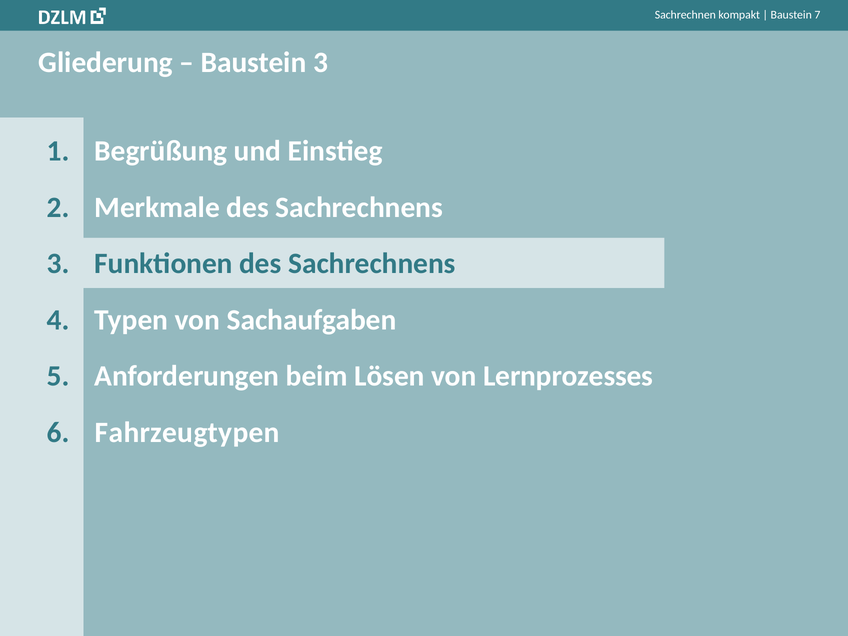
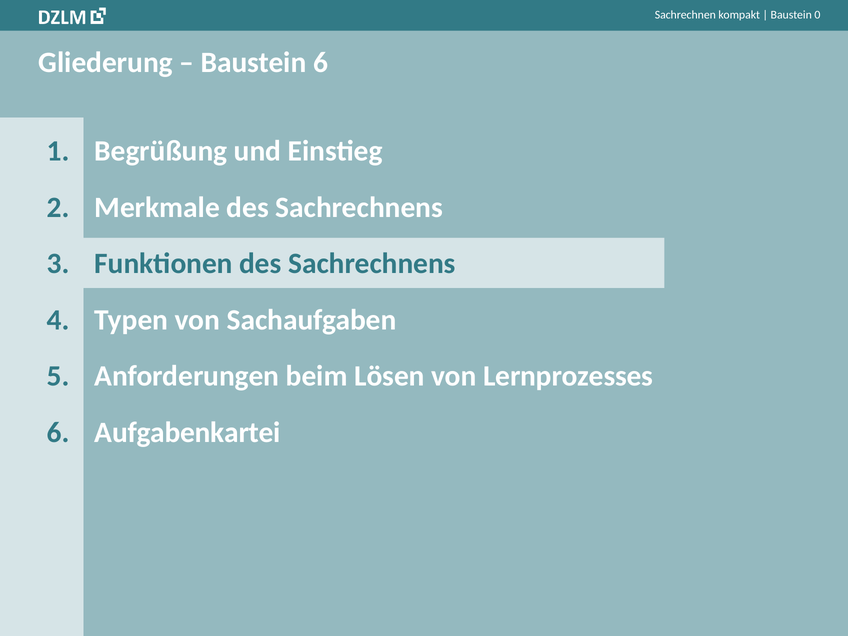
7: 7 -> 0
Baustein 3: 3 -> 6
Fahrzeugtypen: Fahrzeugtypen -> Aufgabenkartei
